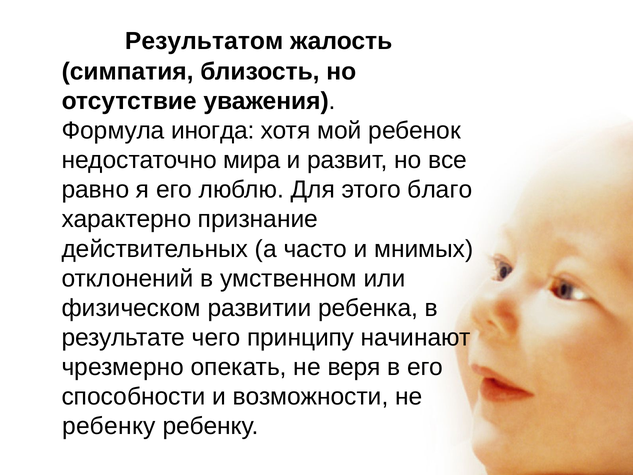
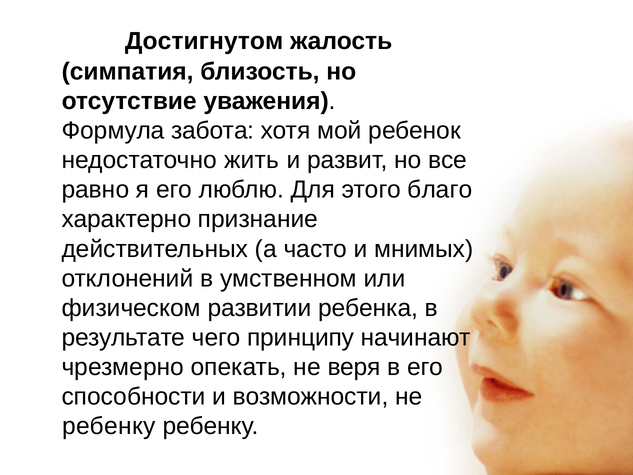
Результатом: Результатом -> Достигнутом
иногда: иногда -> забота
мира: мира -> жить
